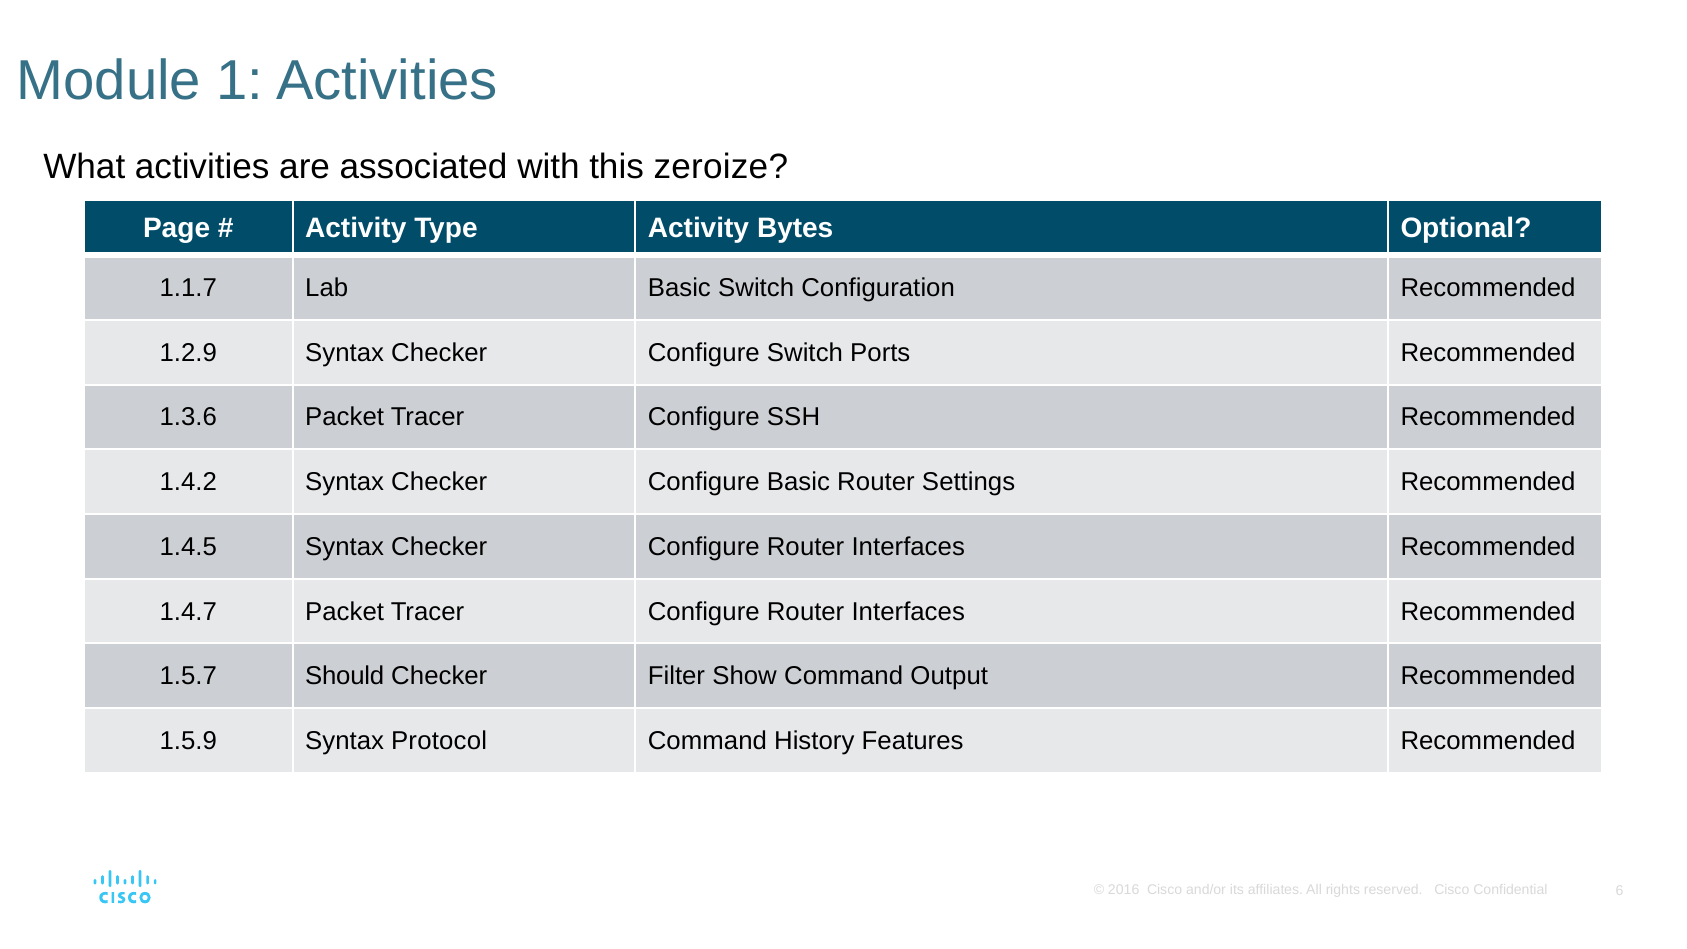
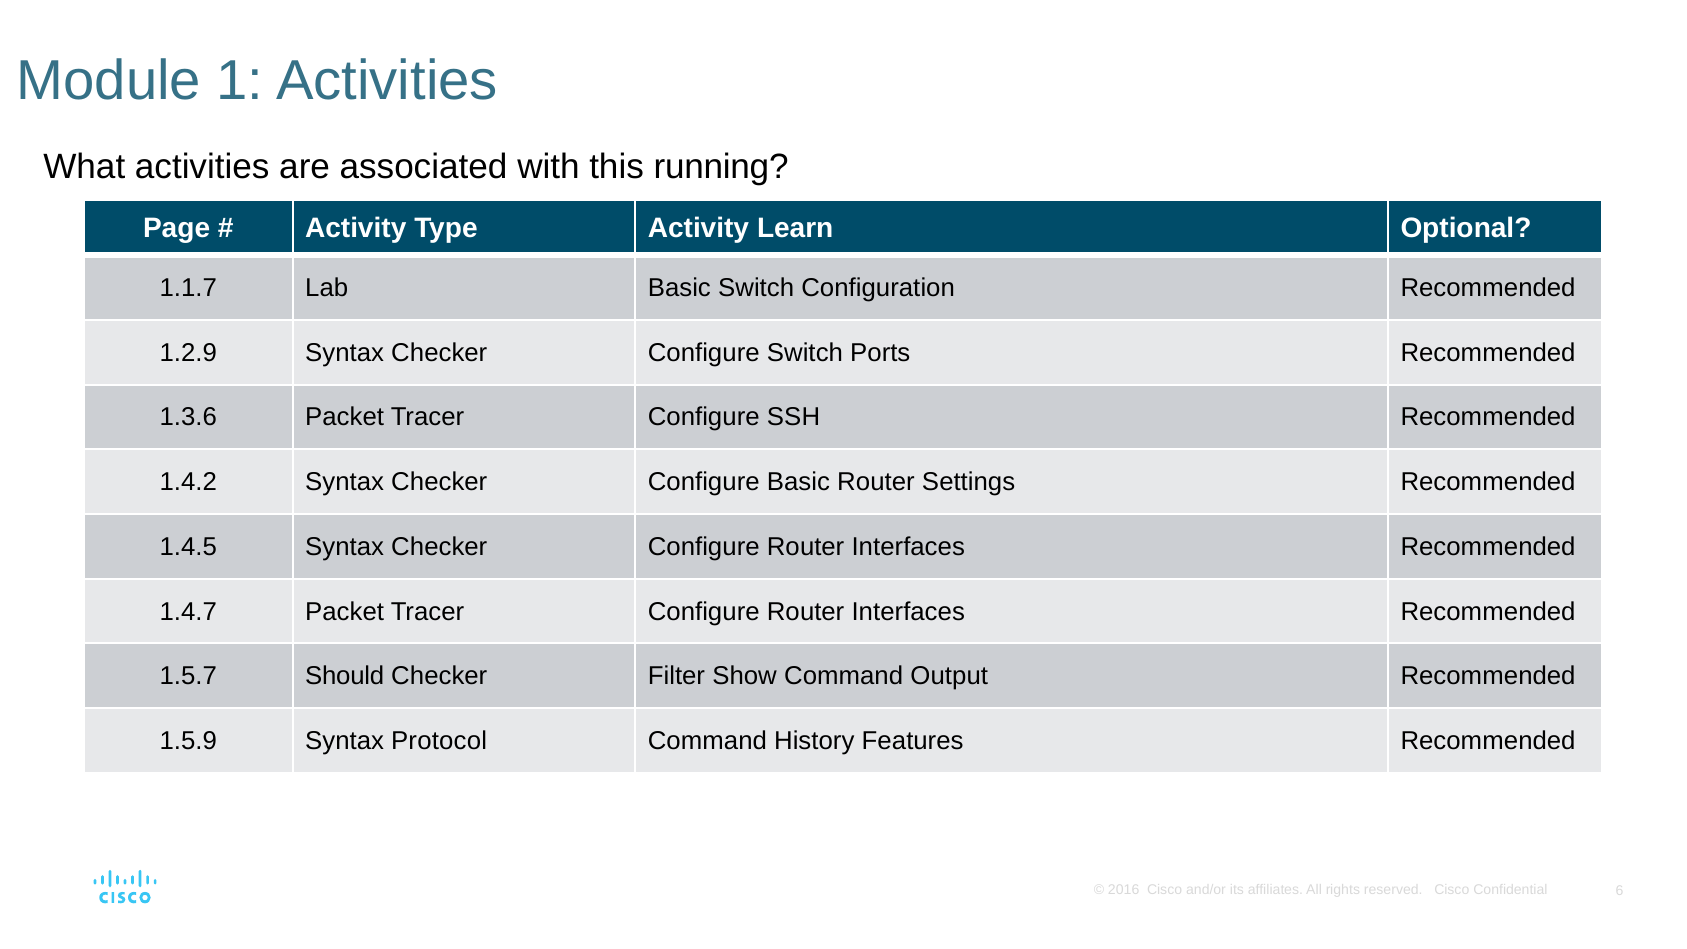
zeroize: zeroize -> running
Bytes: Bytes -> Learn
